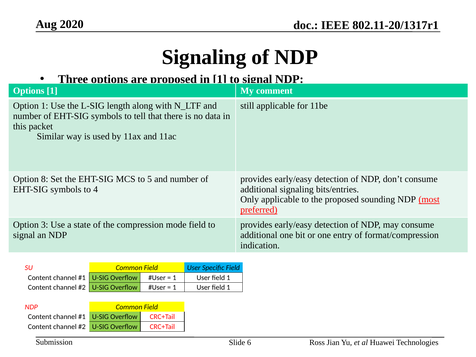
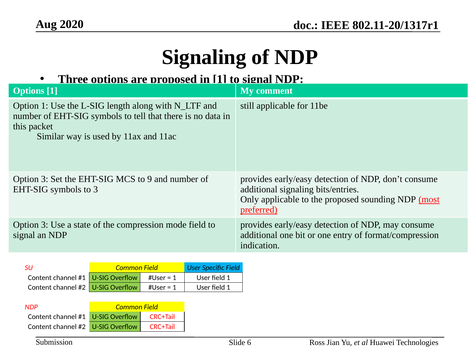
8 at (45, 179): 8 -> 3
5: 5 -> 9
to 4: 4 -> 3
